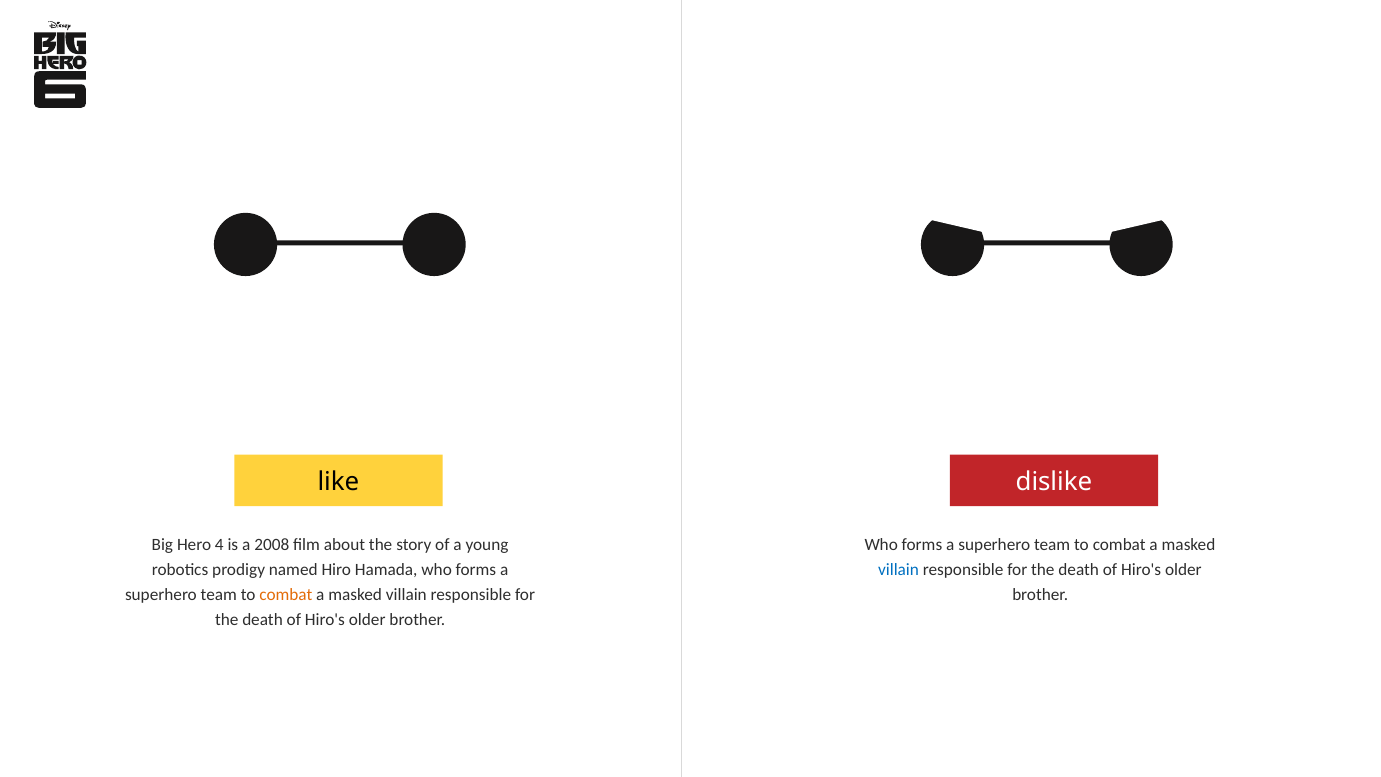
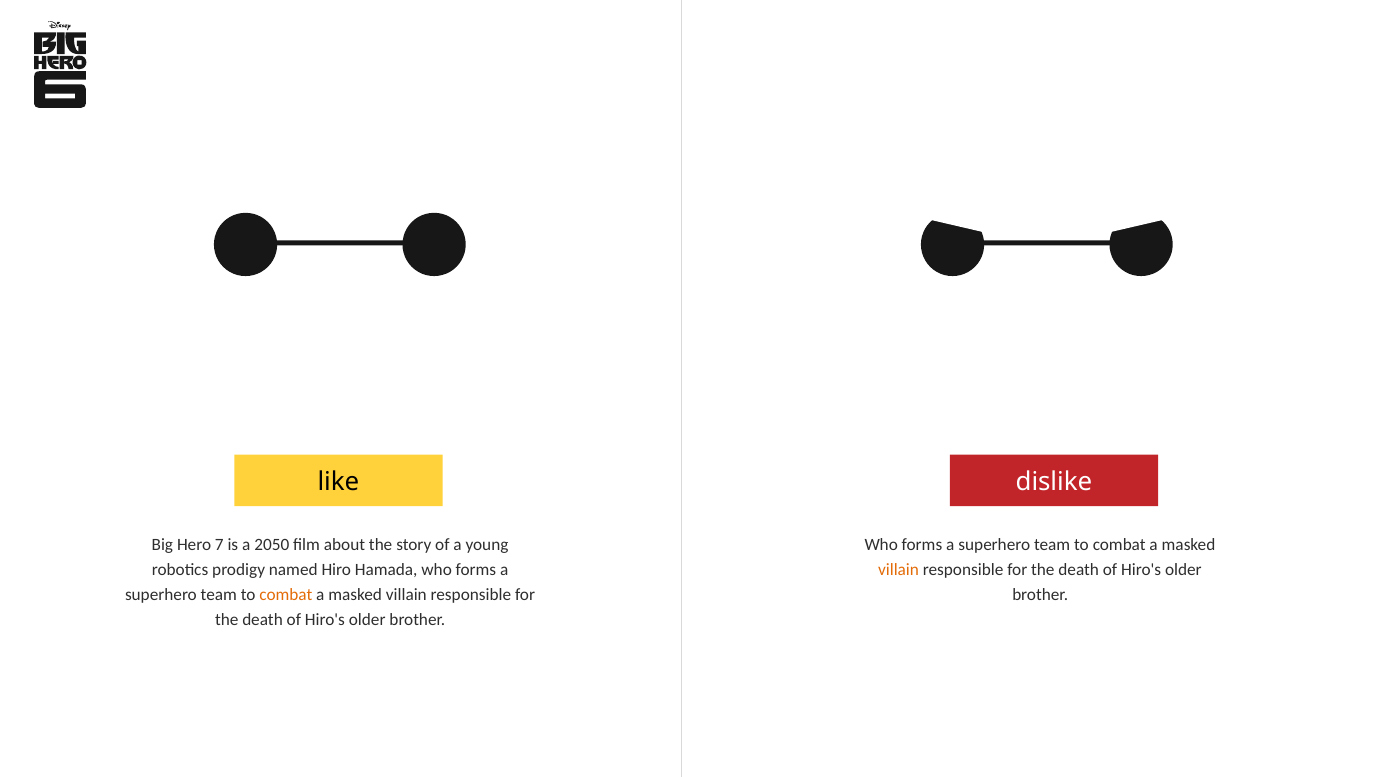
4: 4 -> 7
2008: 2008 -> 2050
villain at (899, 570) colour: blue -> orange
